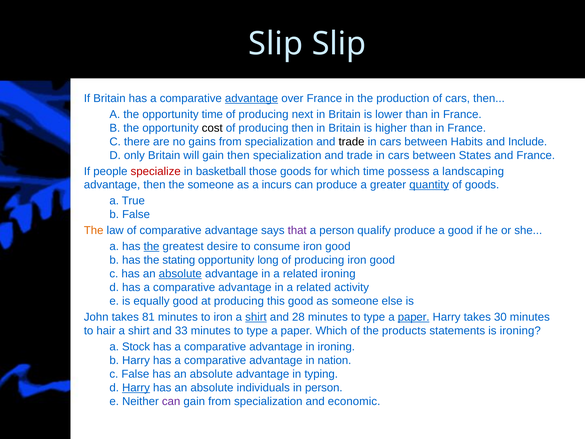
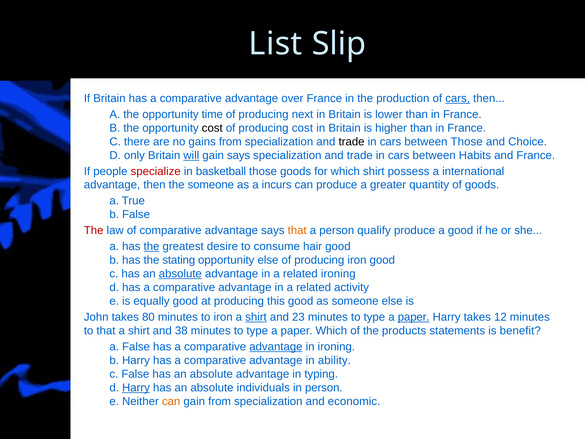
Slip at (276, 44): Slip -> List
advantage at (252, 98) underline: present -> none
cars at (458, 98) underline: none -> present
producing then: then -> cost
between Habits: Habits -> Those
Include: Include -> Choice
will underline: none -> present
gain then: then -> says
States: States -> Habits
which time: time -> shirt
landscaping: landscaping -> international
quantity underline: present -> none
The at (94, 230) colour: orange -> red
that at (297, 230) colour: purple -> orange
consume iron: iron -> hair
opportunity long: long -> else
81: 81 -> 80
28: 28 -> 23
30: 30 -> 12
to hair: hair -> that
33: 33 -> 38
is ironing: ironing -> benefit
a Stock: Stock -> False
advantage at (276, 346) underline: none -> present
nation: nation -> ability
can at (171, 401) colour: purple -> orange
